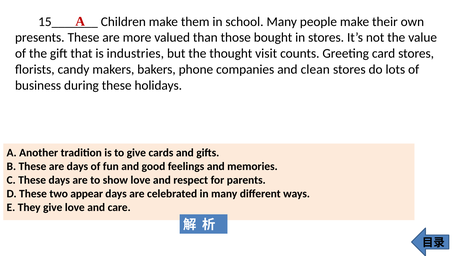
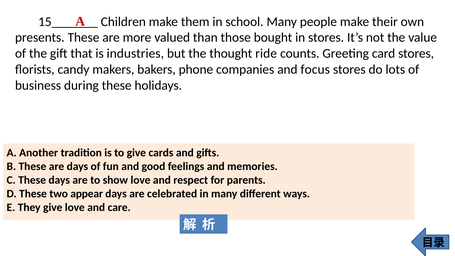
visit: visit -> ride
clean: clean -> focus
